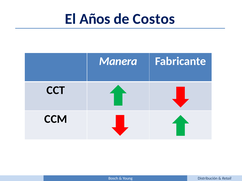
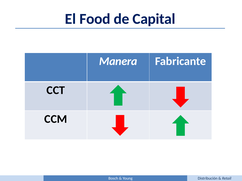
Años: Años -> Food
Costos: Costos -> Capital
